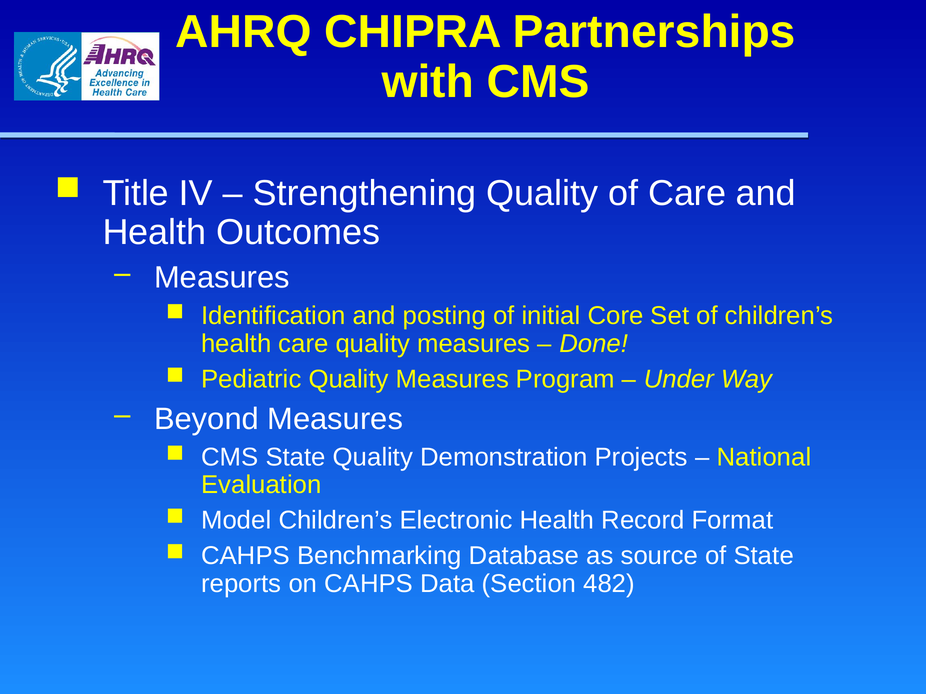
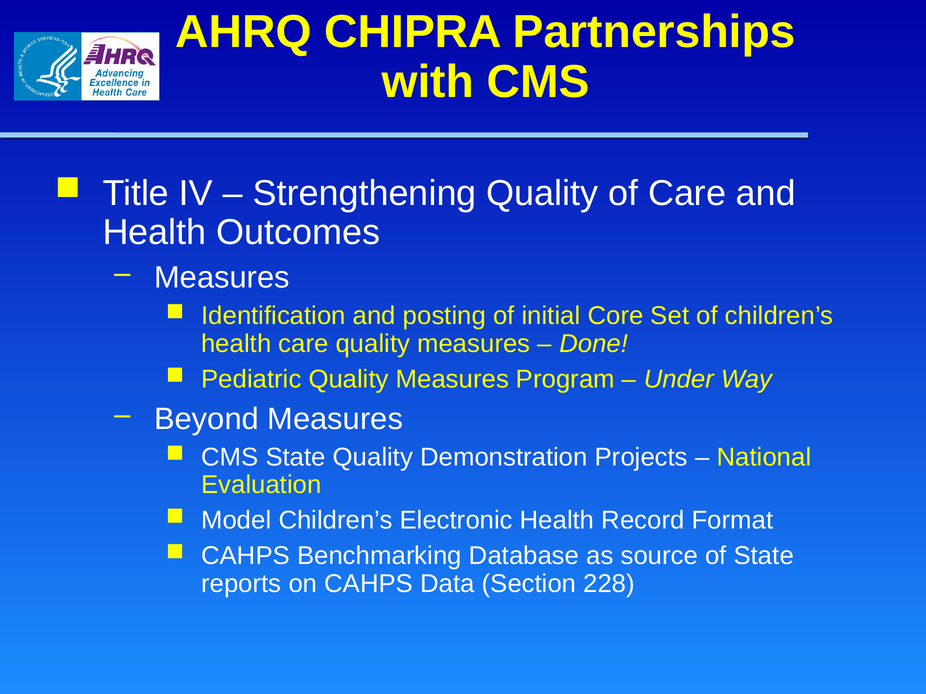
482: 482 -> 228
